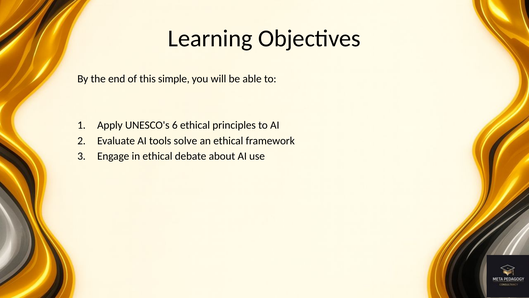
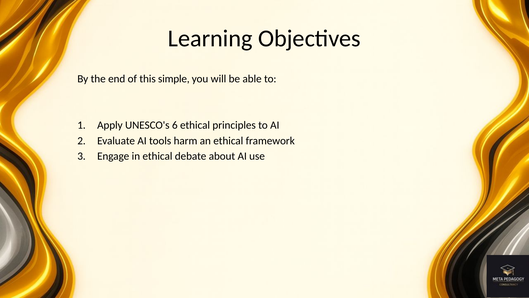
solve: solve -> harm
